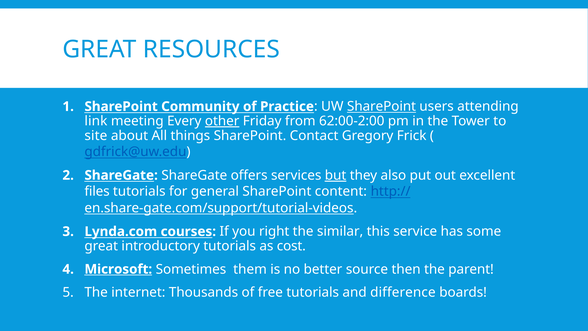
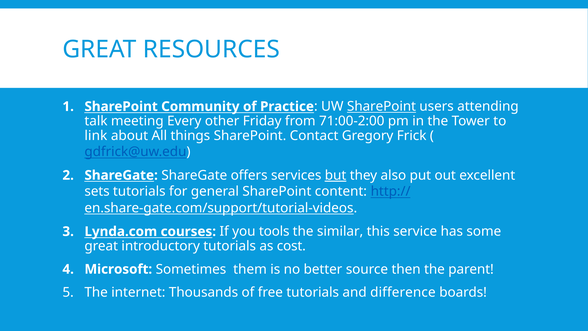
link: link -> talk
other underline: present -> none
62:00-2:00: 62:00-2:00 -> 71:00-2:00
site: site -> link
files: files -> sets
right: right -> tools
Microsoft underline: present -> none
